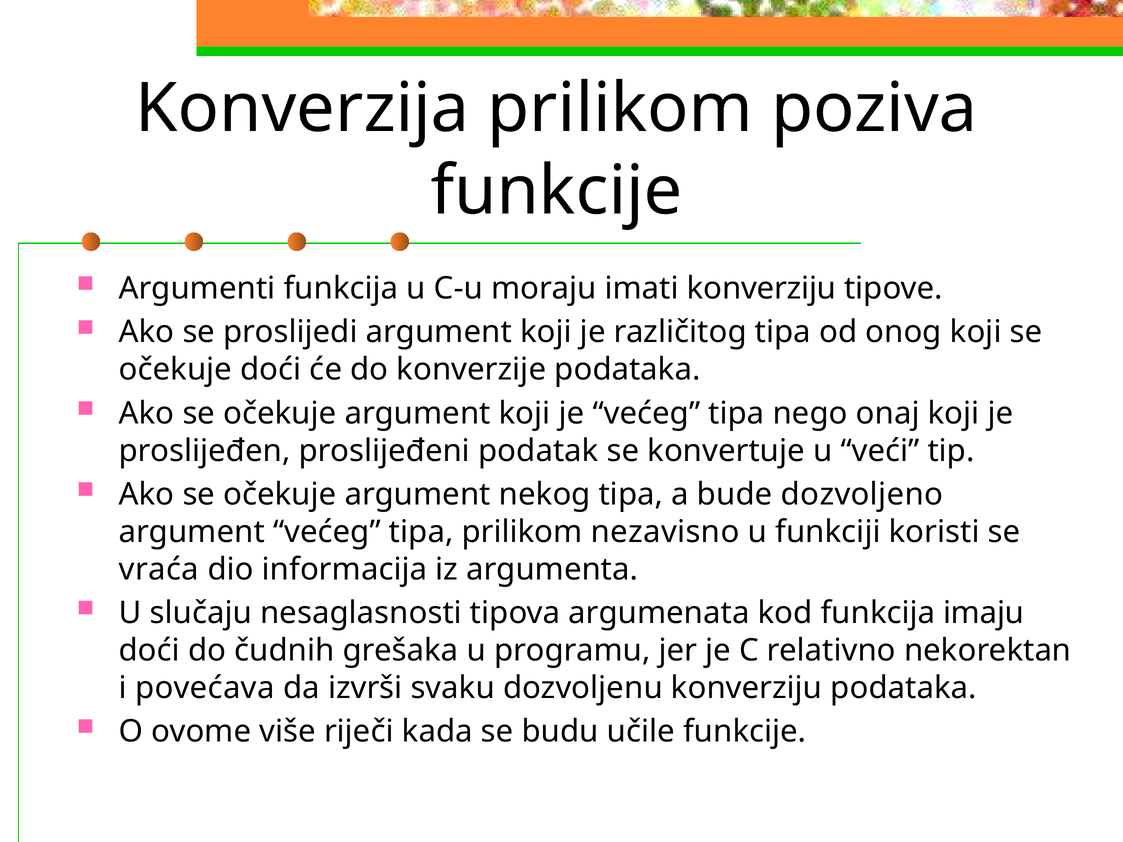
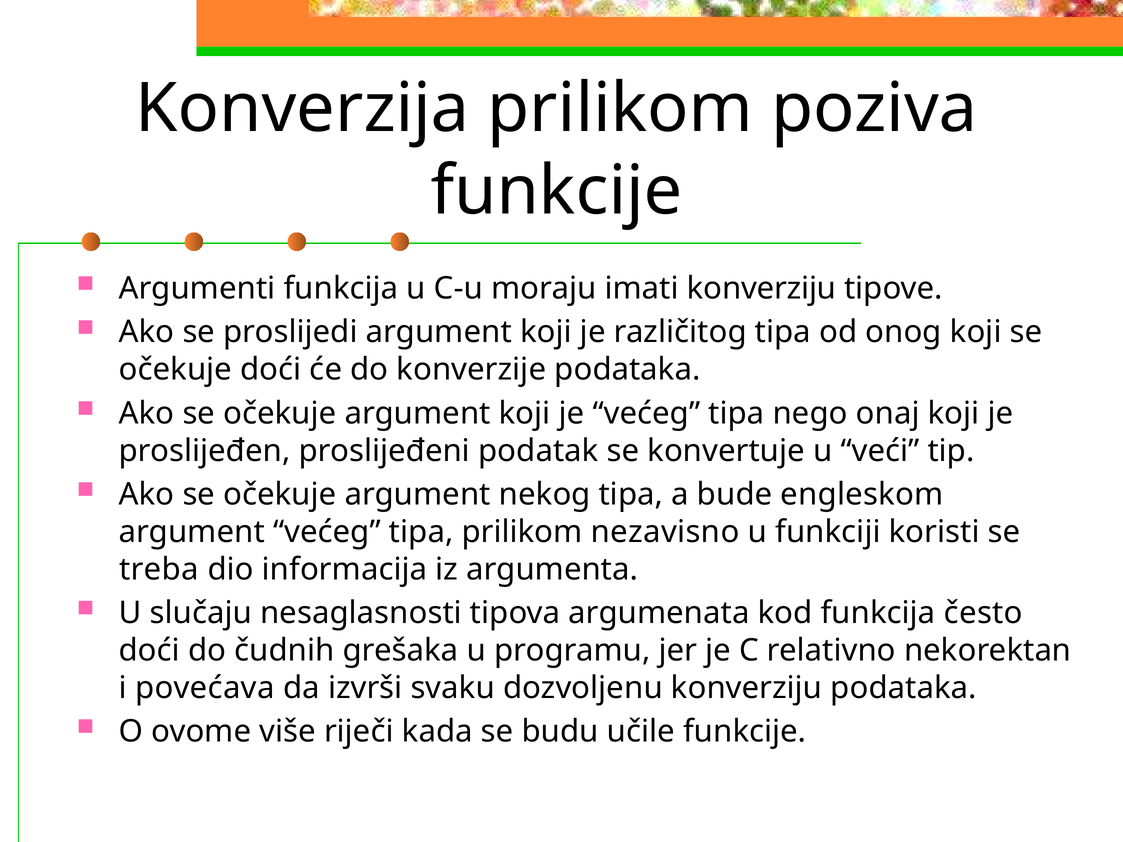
dozvoljeno: dozvoljeno -> engleskom
vraća: vraća -> treba
imaju: imaju -> često
